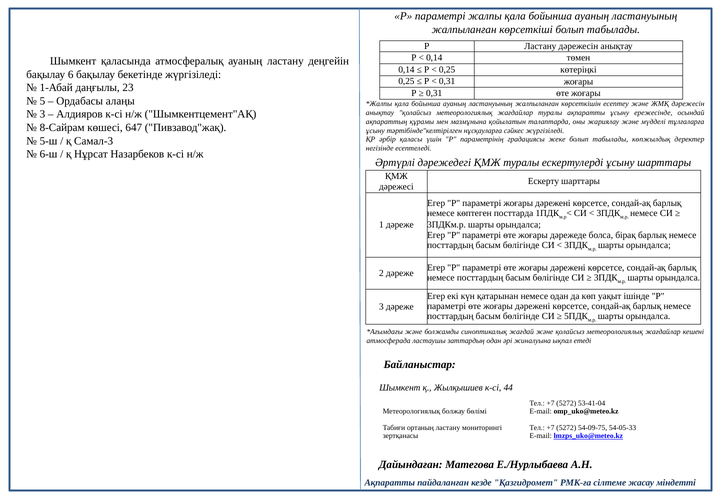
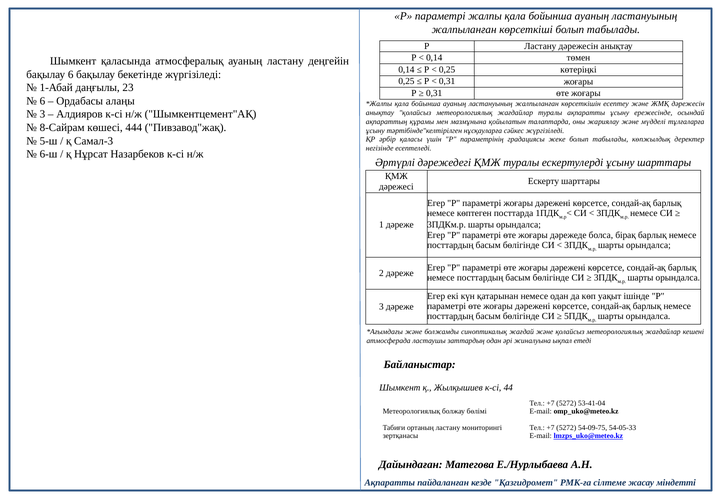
5 at (42, 101): 5 -> 6
647: 647 -> 444
